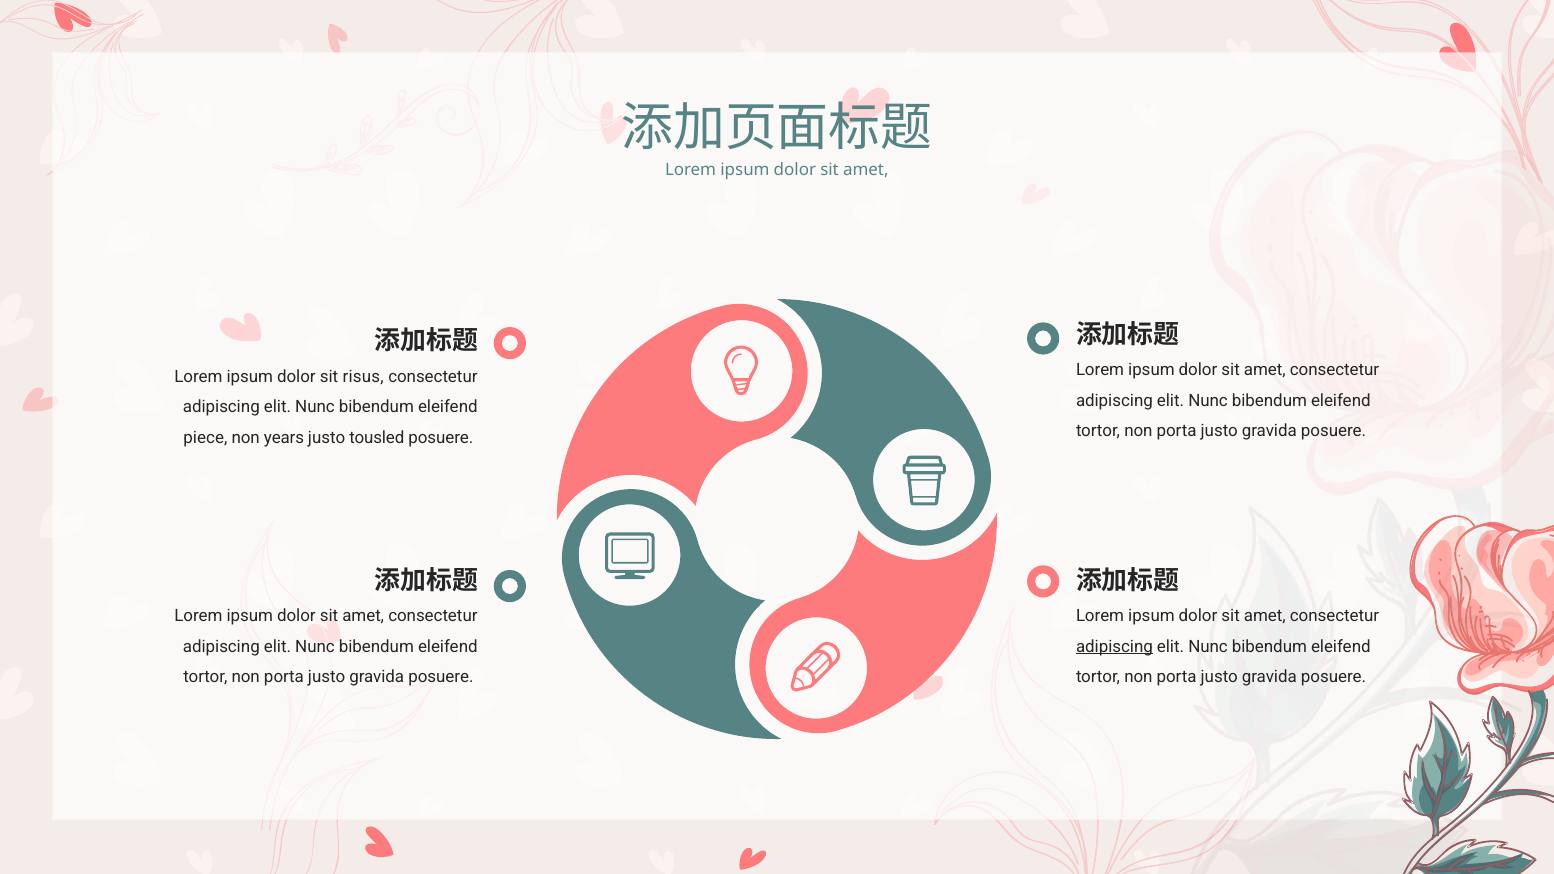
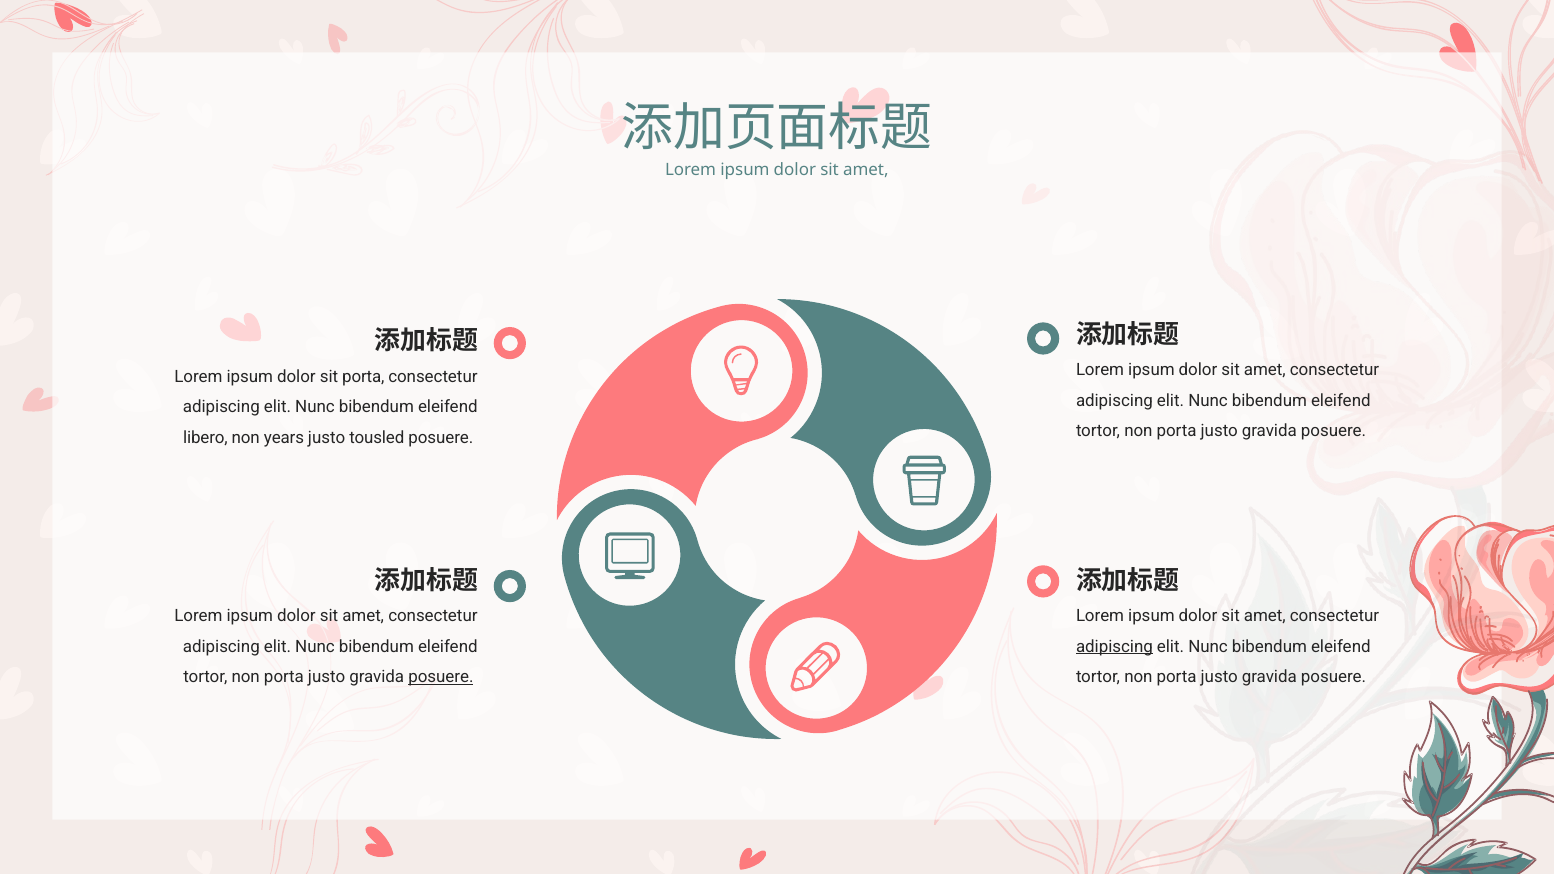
sit risus: risus -> porta
piece: piece -> libero
posuere at (441, 677) underline: none -> present
